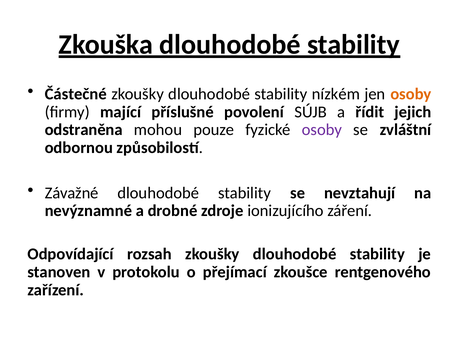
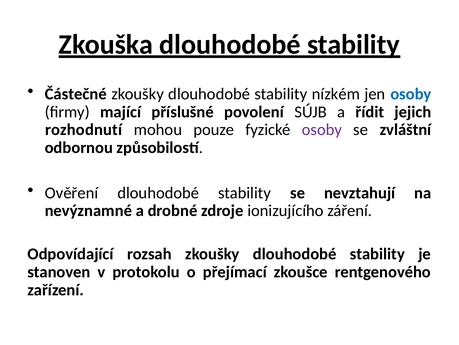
osoby at (411, 94) colour: orange -> blue
odstraněna: odstraněna -> rozhodnutí
Závažné: Závažné -> Ověření
